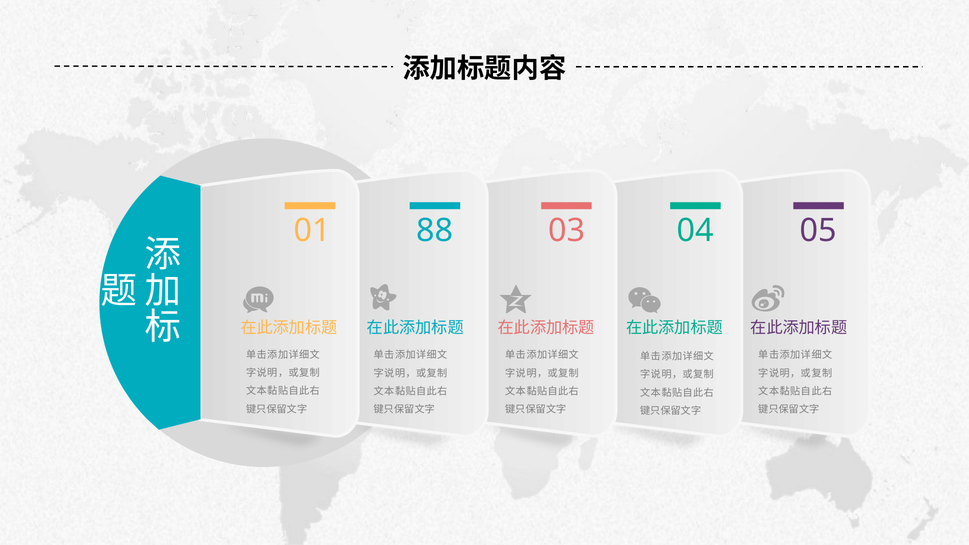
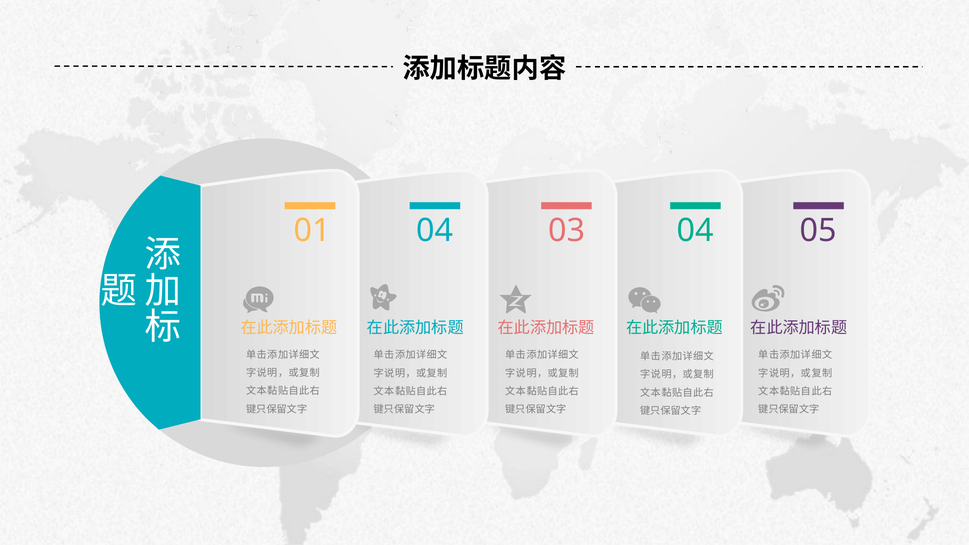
01 88: 88 -> 04
